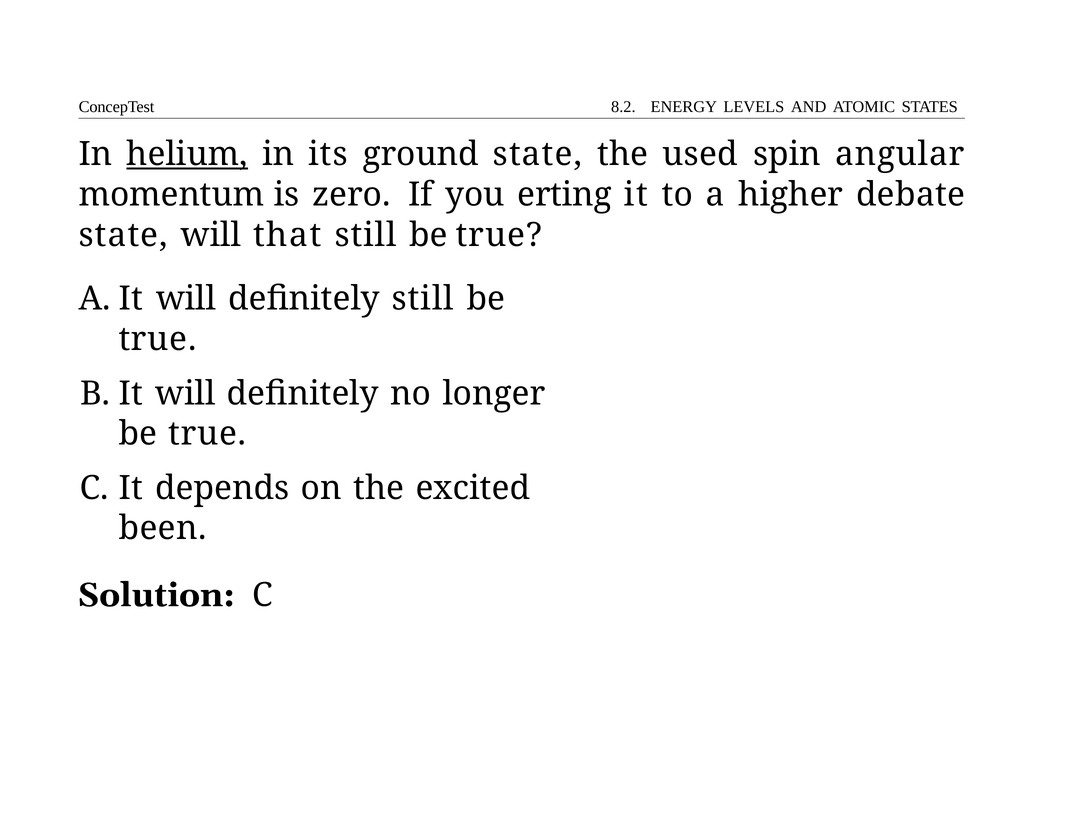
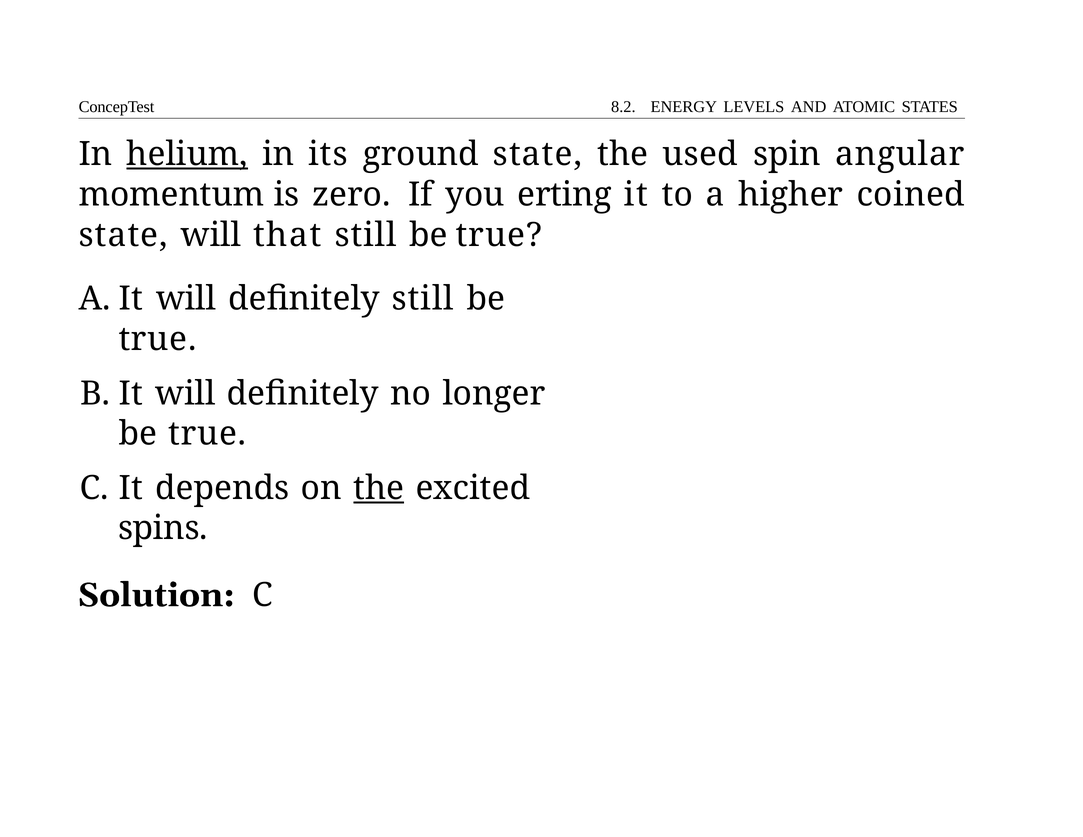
debate: debate -> coined
the at (379, 488) underline: none -> present
been: been -> spins
